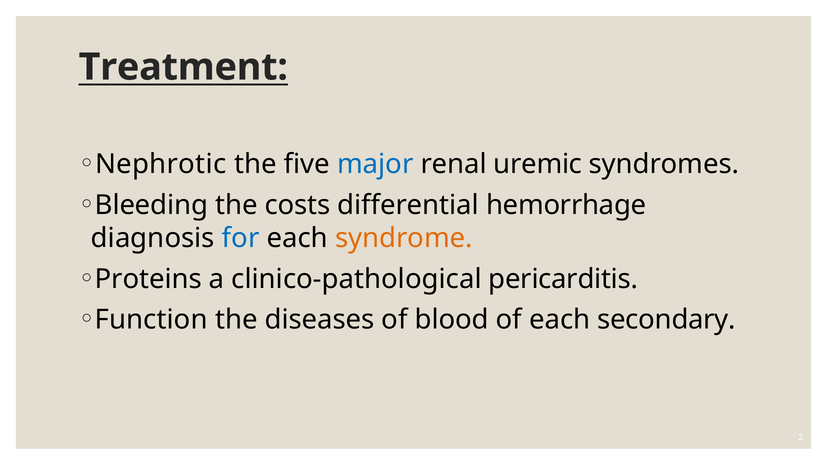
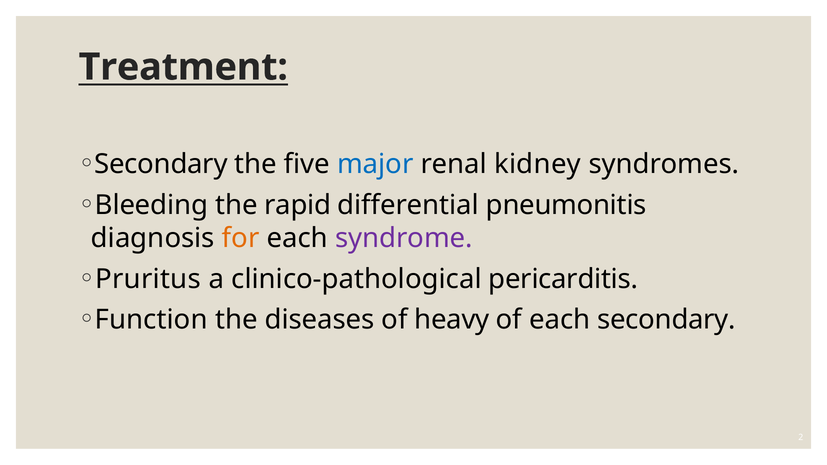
Nephrotic at (161, 164): Nephrotic -> Secondary
uremic: uremic -> kidney
costs: costs -> rapid
hemorrhage: hemorrhage -> pneumonitis
for colour: blue -> orange
syndrome colour: orange -> purple
Proteins: Proteins -> Pruritus
blood: blood -> heavy
